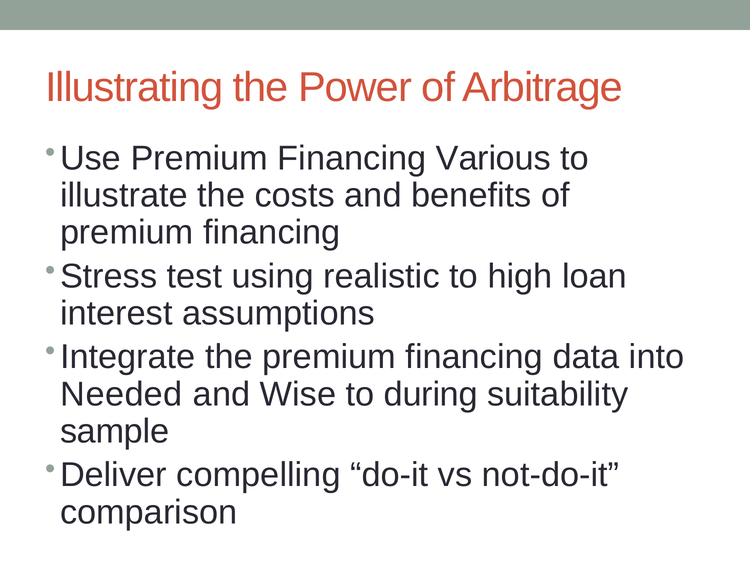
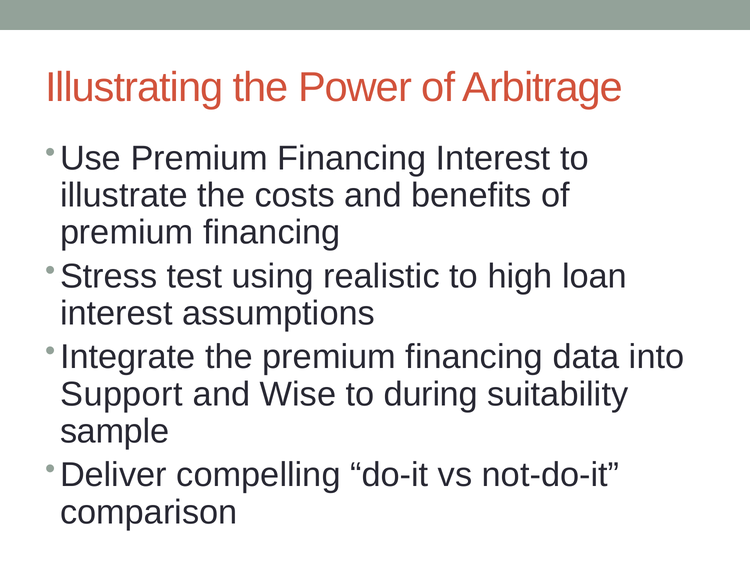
Financing Various: Various -> Interest
Needed: Needed -> Support
